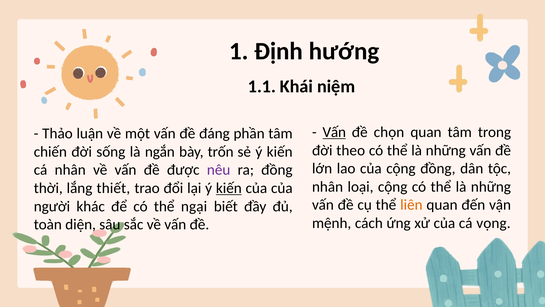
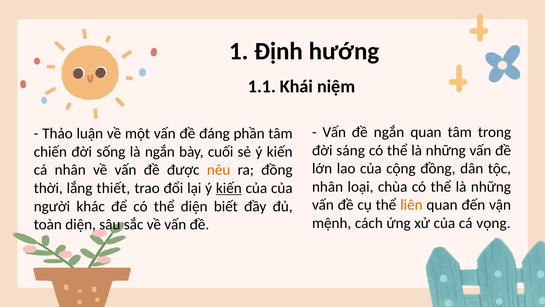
Vấn at (334, 132) underline: present -> none
đề chọn: chọn -> ngắn
theo: theo -> sáng
trốn: trốn -> cuối
nêu colour: purple -> orange
loại cộng: cộng -> chùa
thể ngại: ngại -> diện
